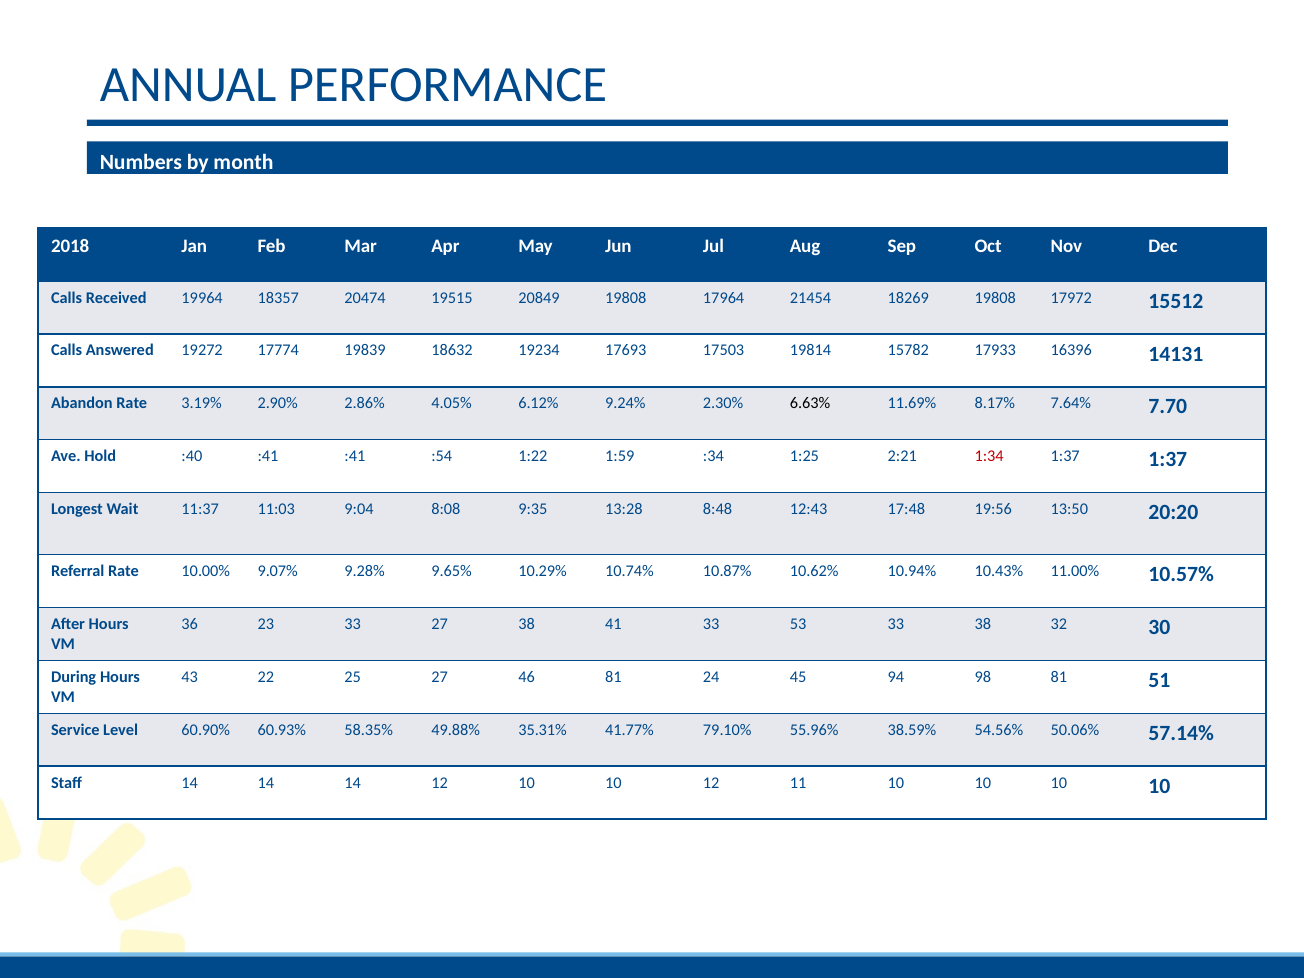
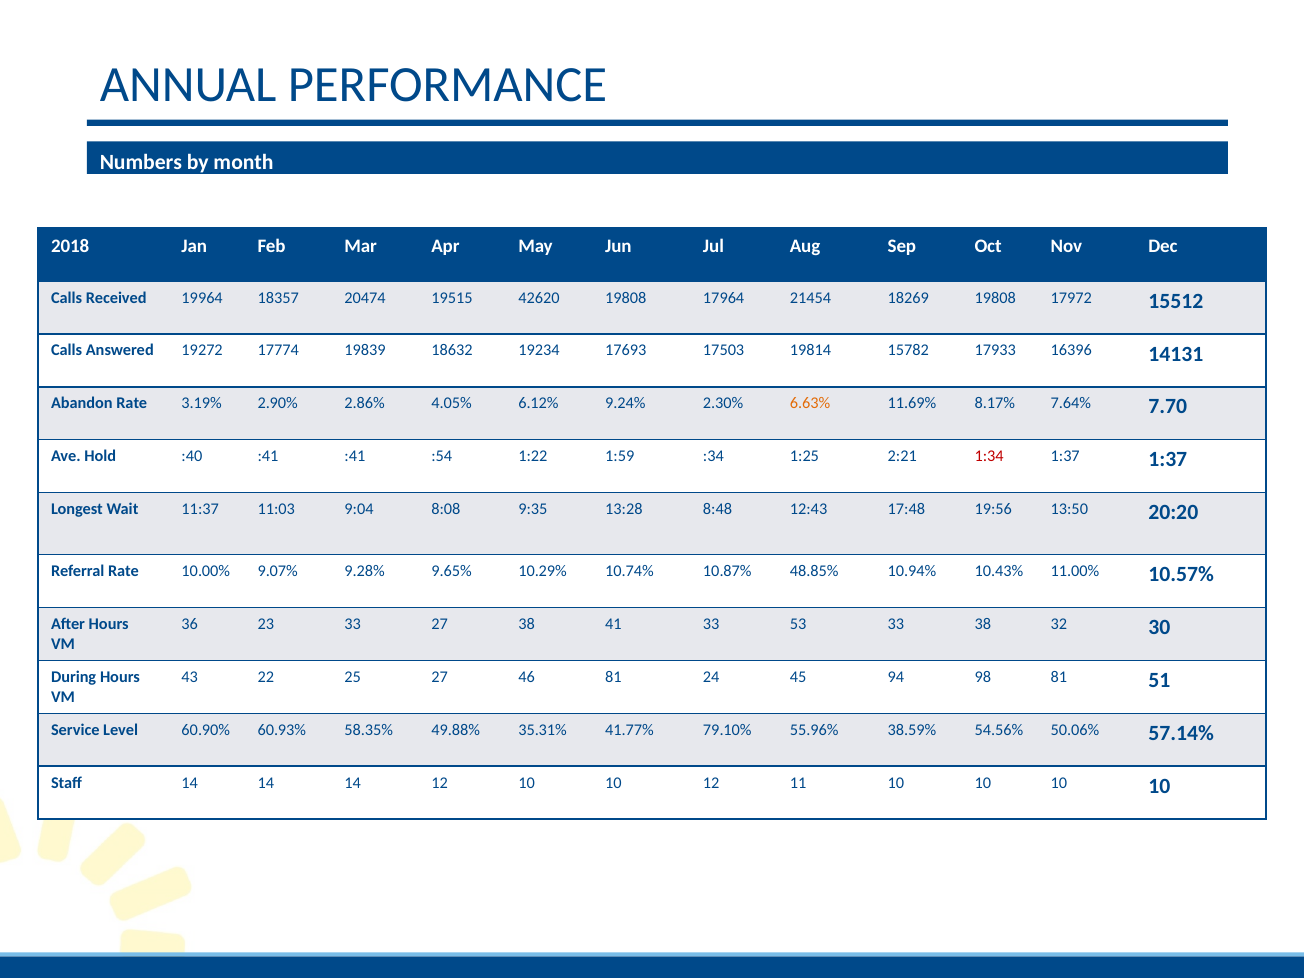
20849: 20849 -> 42620
6.63% colour: black -> orange
10.62%: 10.62% -> 48.85%
